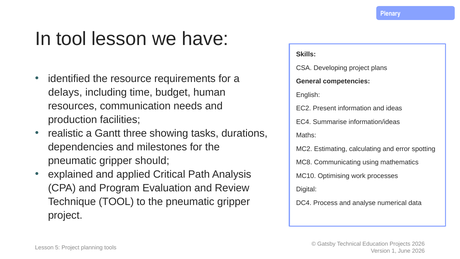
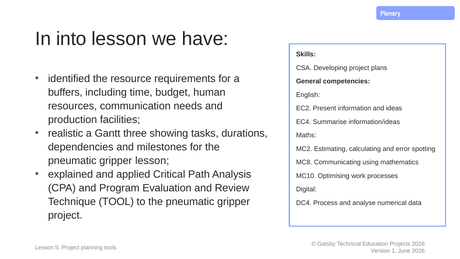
In tool: tool -> into
delays: delays -> buffers
gripper should: should -> lesson
